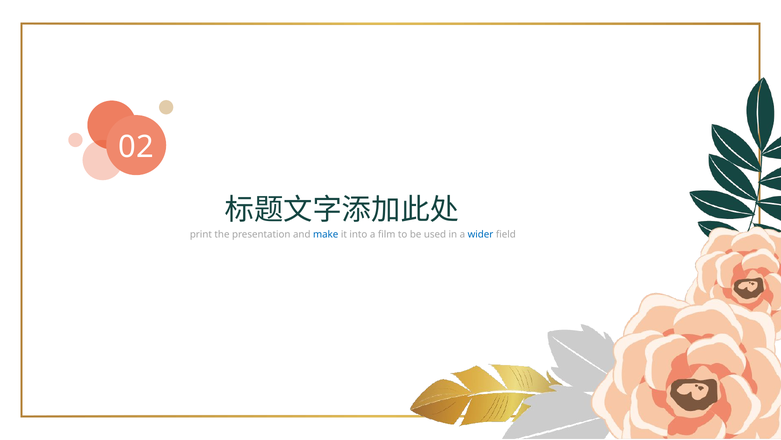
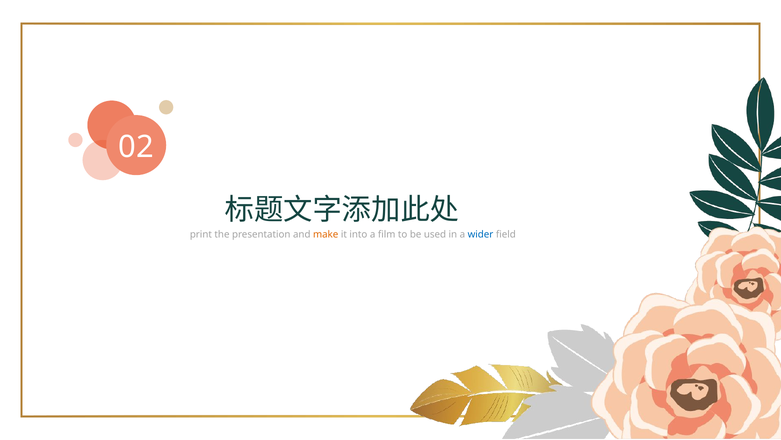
make colour: blue -> orange
